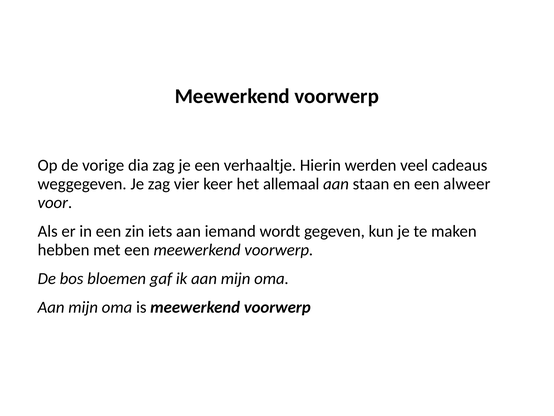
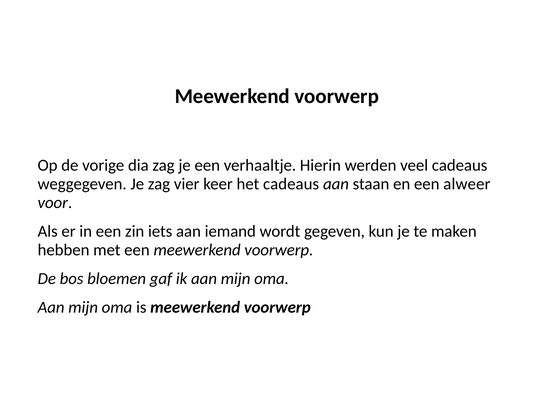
het allemaal: allemaal -> cadeaus
